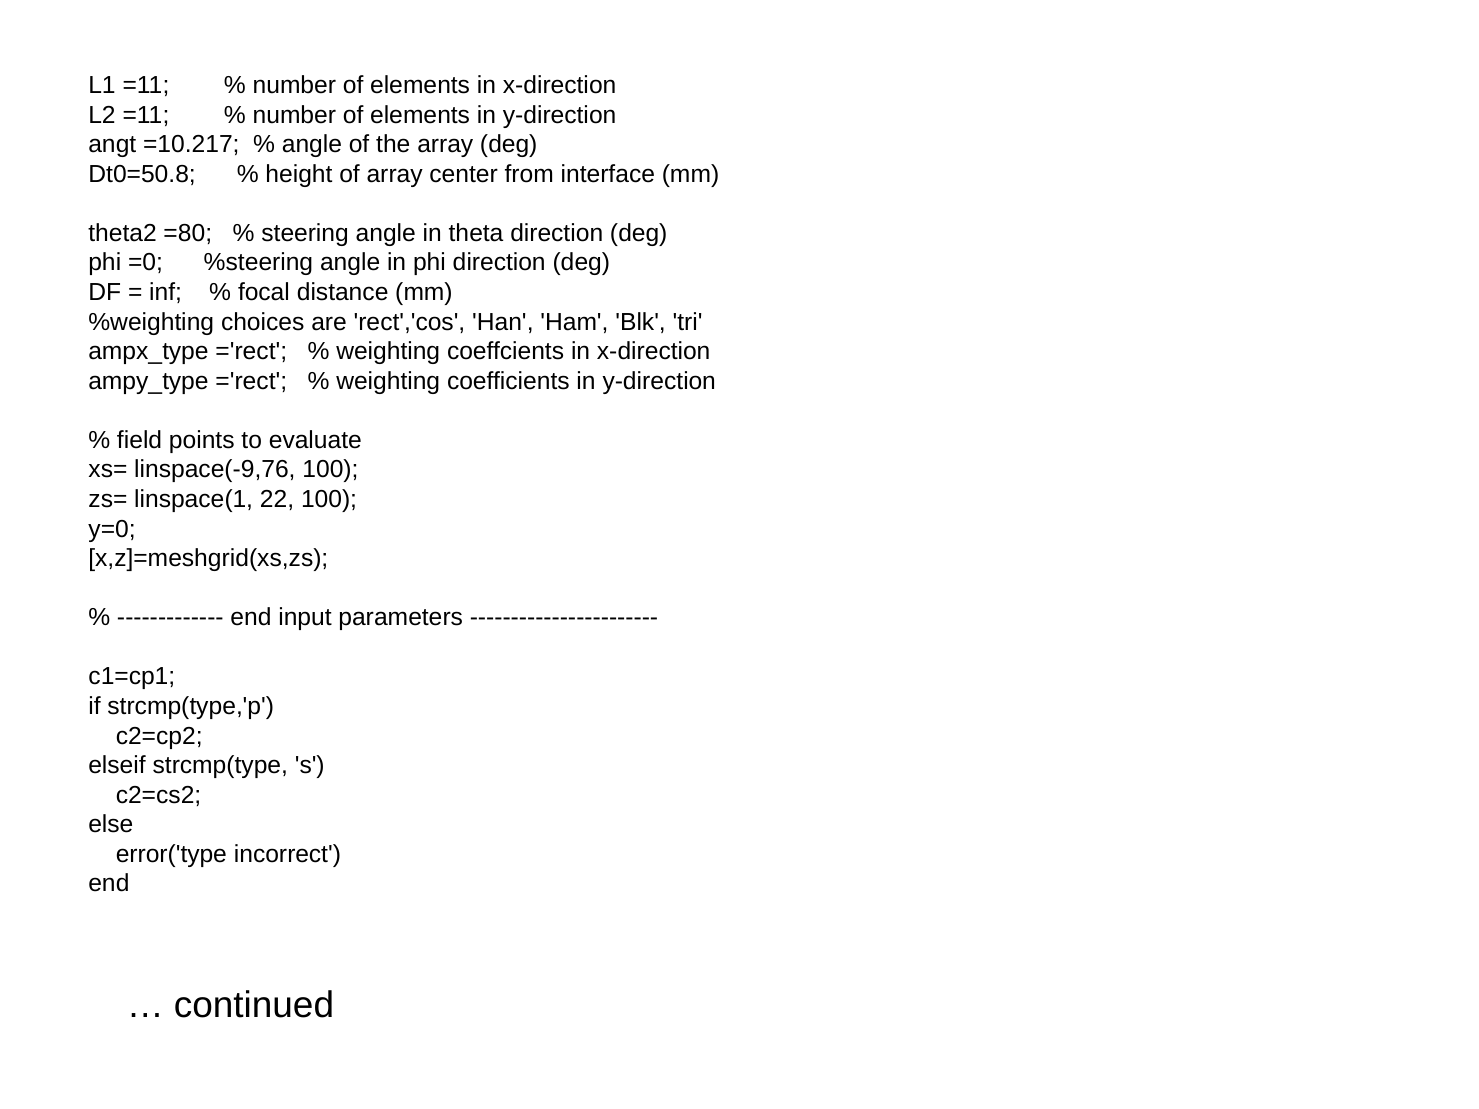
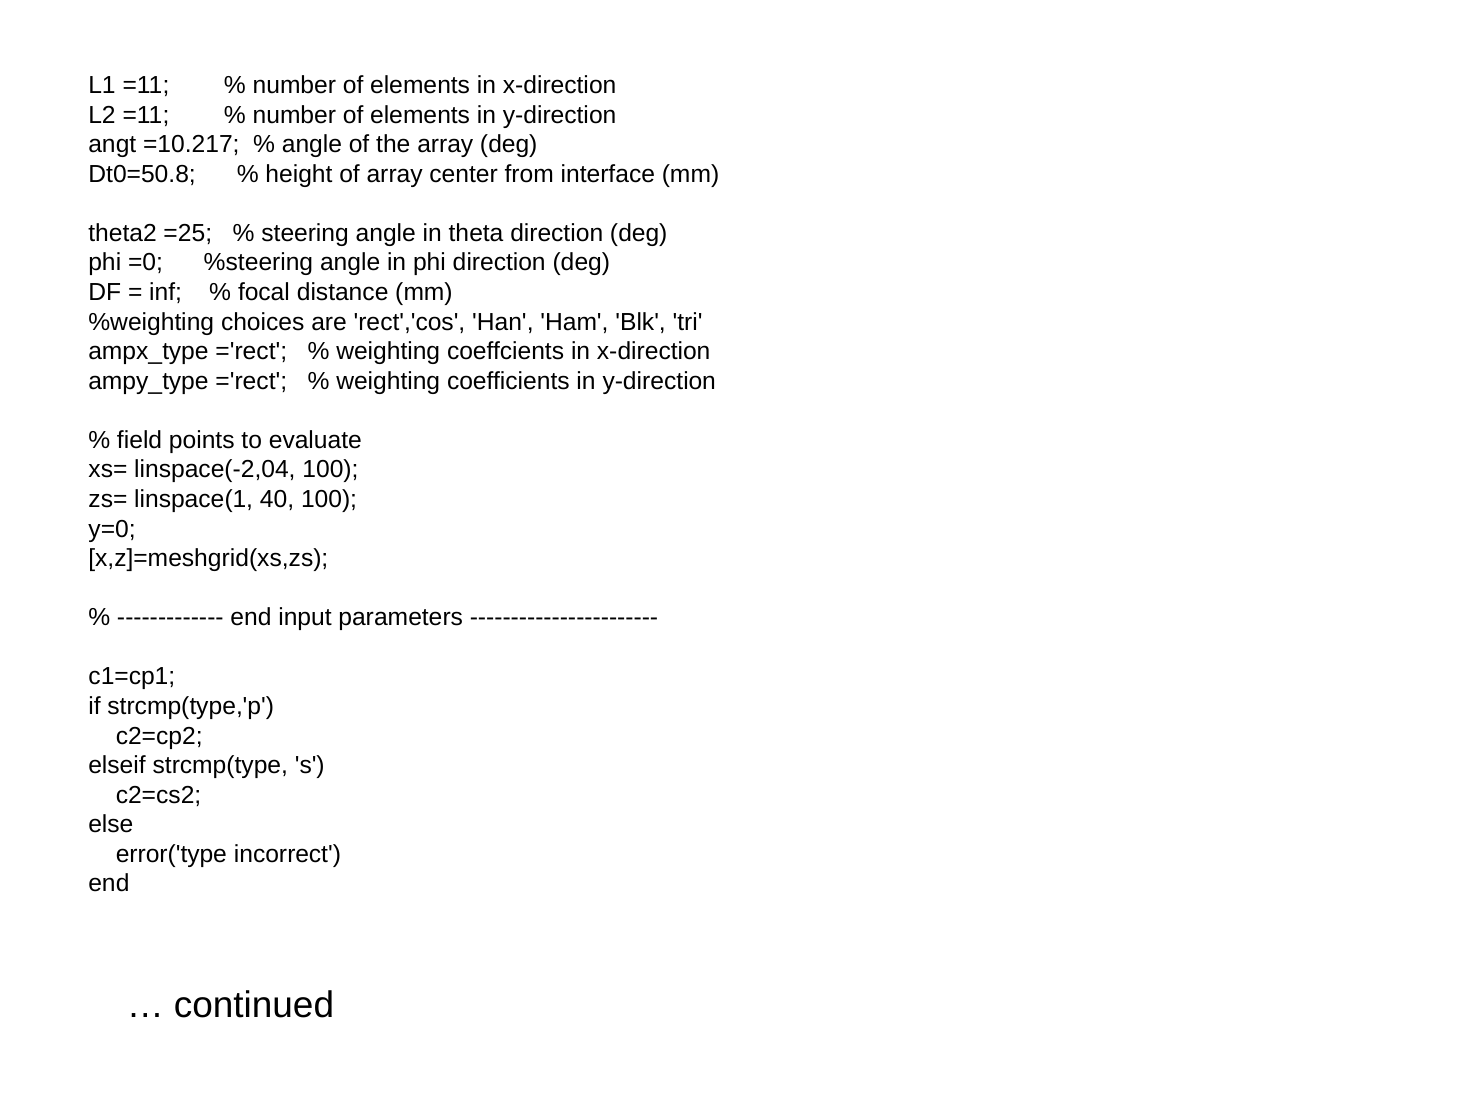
=80: =80 -> =25
linspace(-9,76: linspace(-9,76 -> linspace(-2,04
22: 22 -> 40
